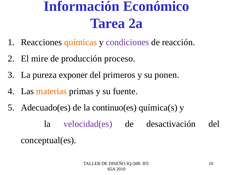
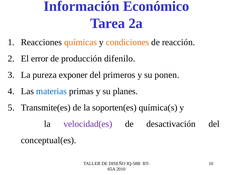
condiciones colour: purple -> orange
mire: mire -> error
proceso: proceso -> difenilo
materias colour: orange -> blue
fuente: fuente -> planes
Adecuado(es: Adecuado(es -> Transmite(es
continuo(es: continuo(es -> soporten(es
